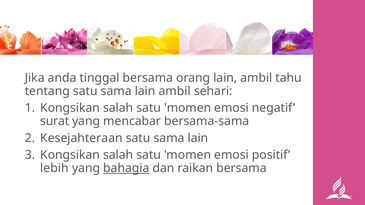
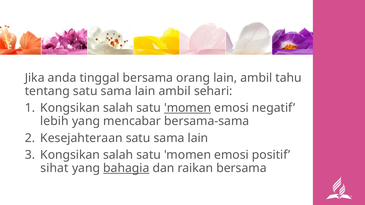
momen at (188, 108) underline: none -> present
surat: surat -> lebih
lebih: lebih -> sihat
